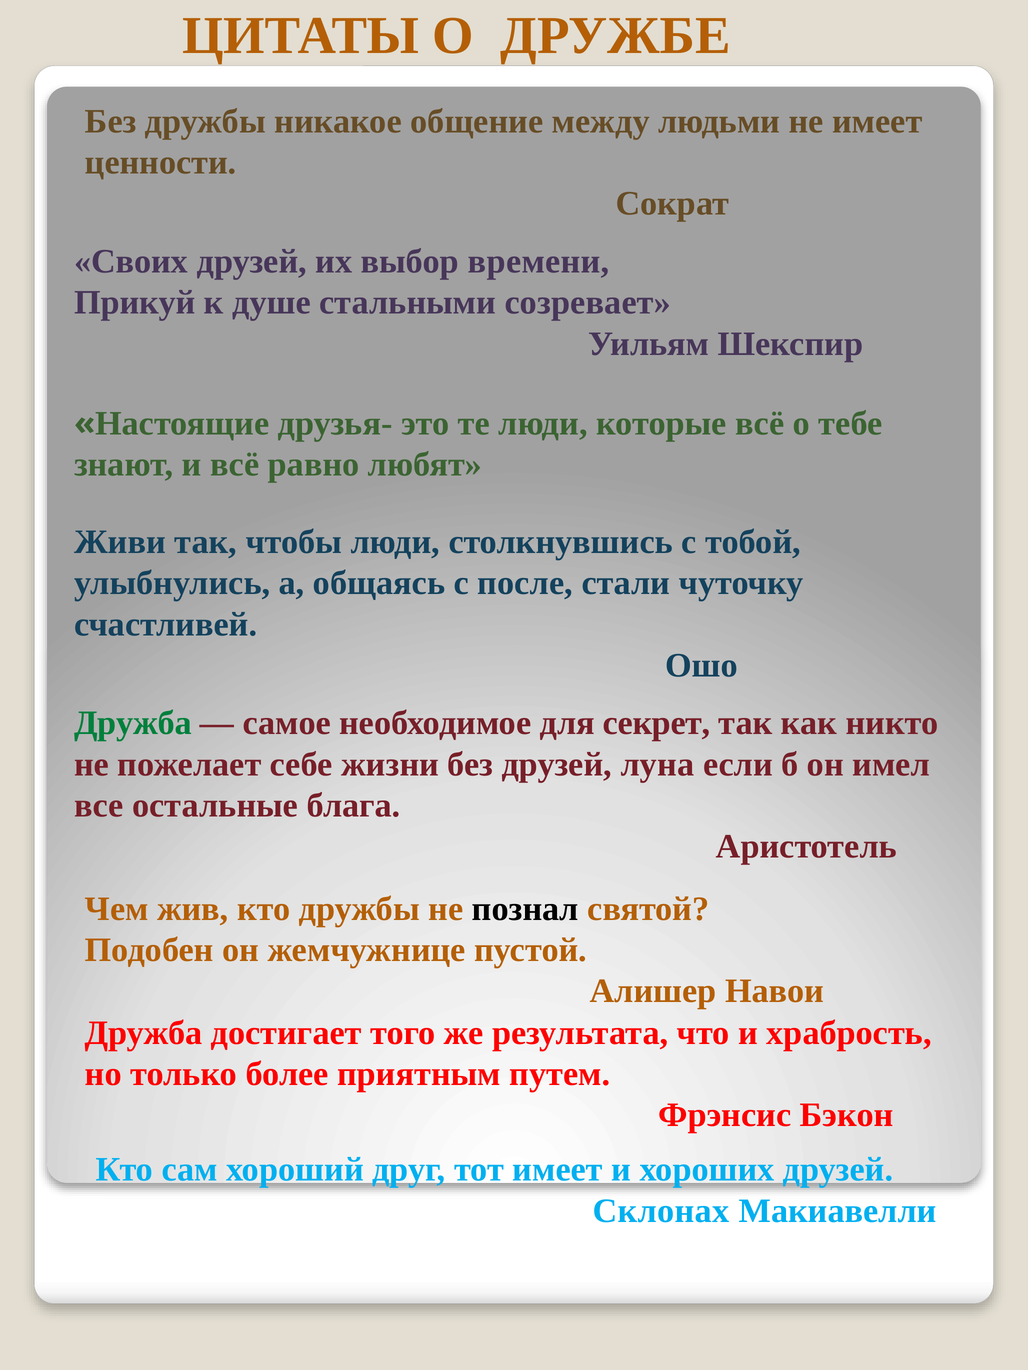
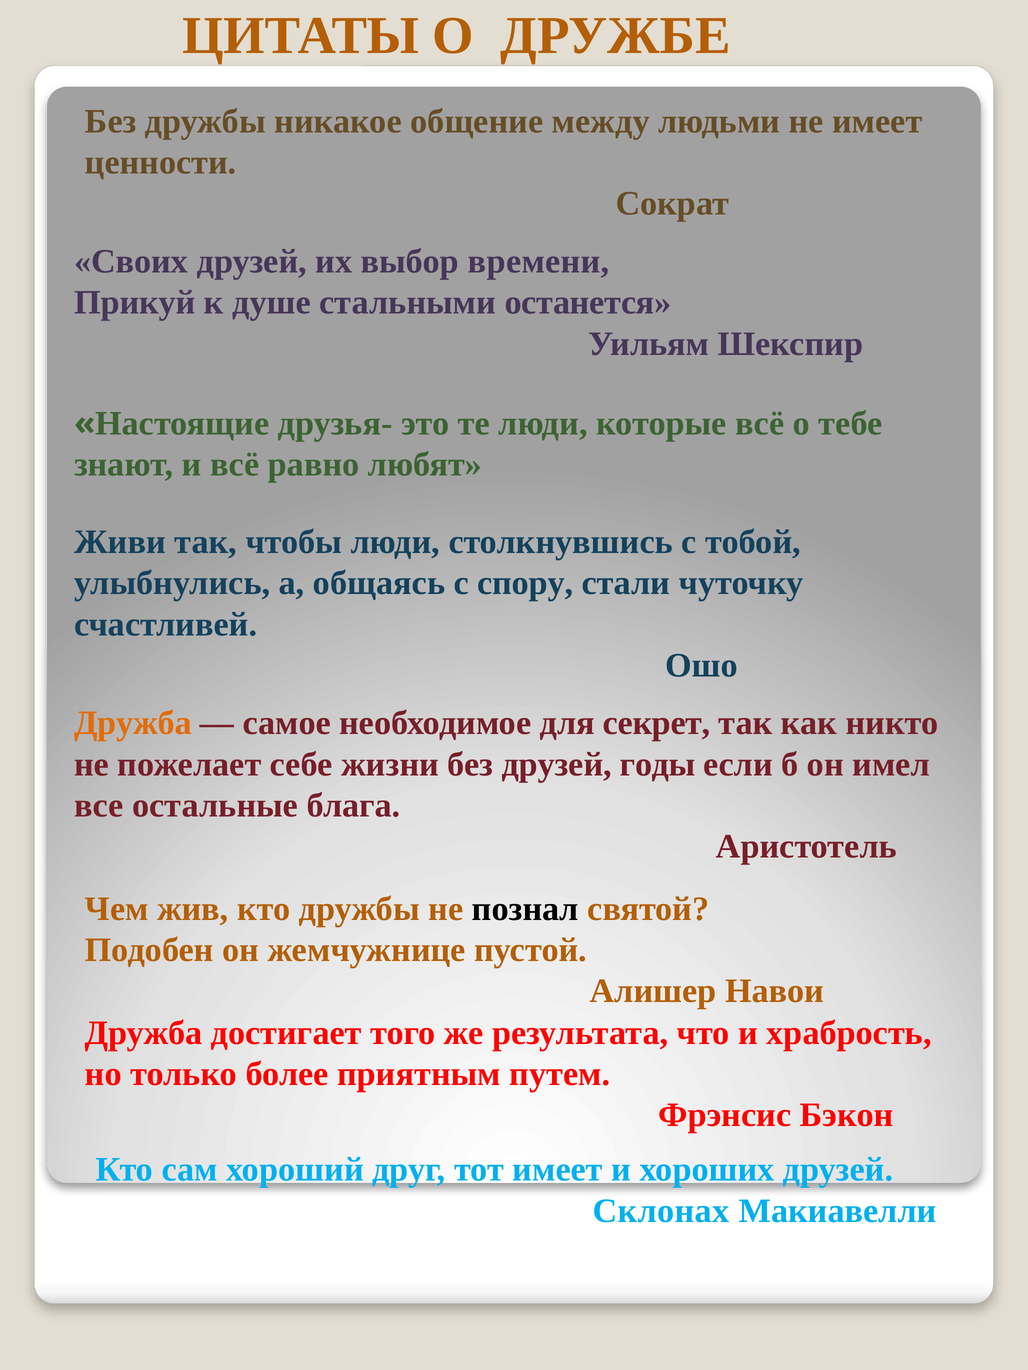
созревает: созревает -> останется
после: после -> спору
Дружба at (133, 724) colour: green -> orange
луна: луна -> годы
